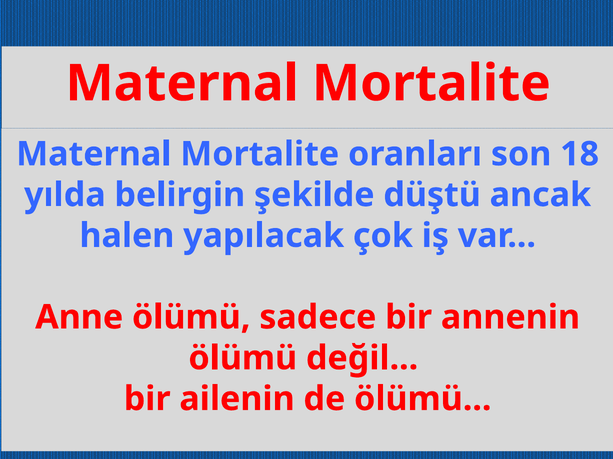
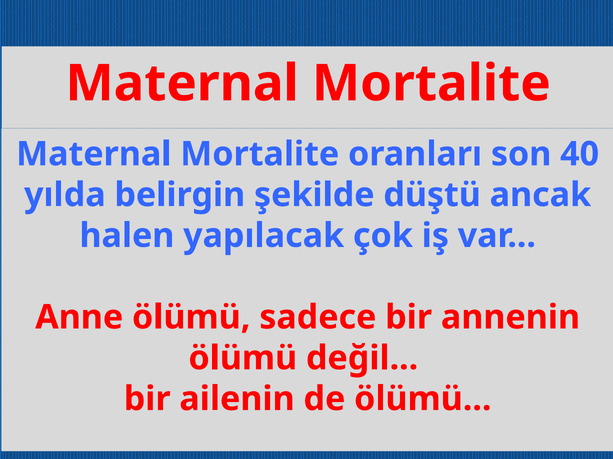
18: 18 -> 40
